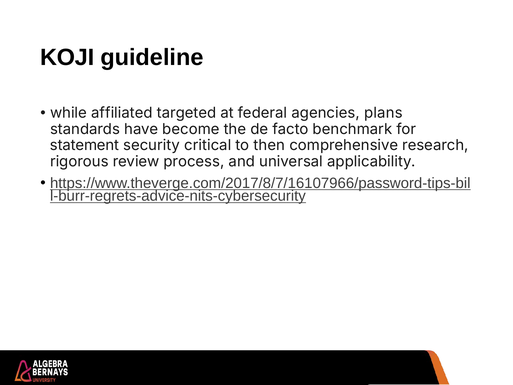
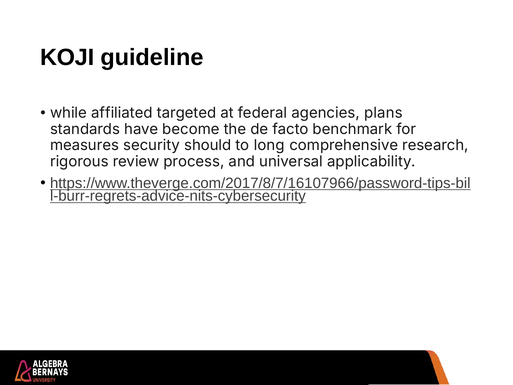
statement: statement -> measures
critical: critical -> should
then: then -> long
